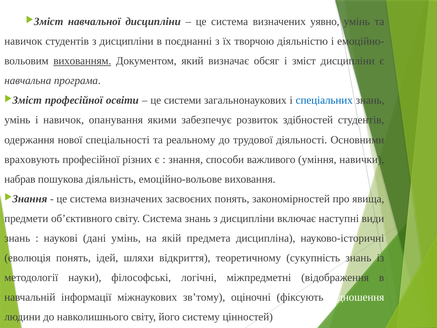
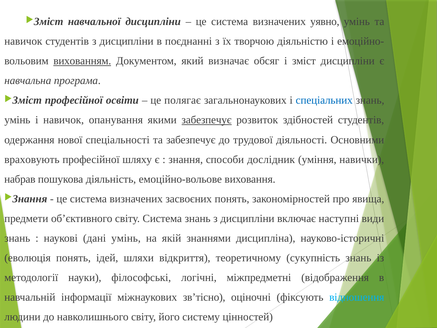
системи: системи -> полягає
забезпечує at (207, 120) underline: none -> present
та реальному: реальному -> забезпечує
різних: різних -> шляху
важливого: важливого -> дослідник
предмета: предмета -> знаннями
зв’тому: зв’тому -> зв’тісно
відношення colour: white -> light blue
